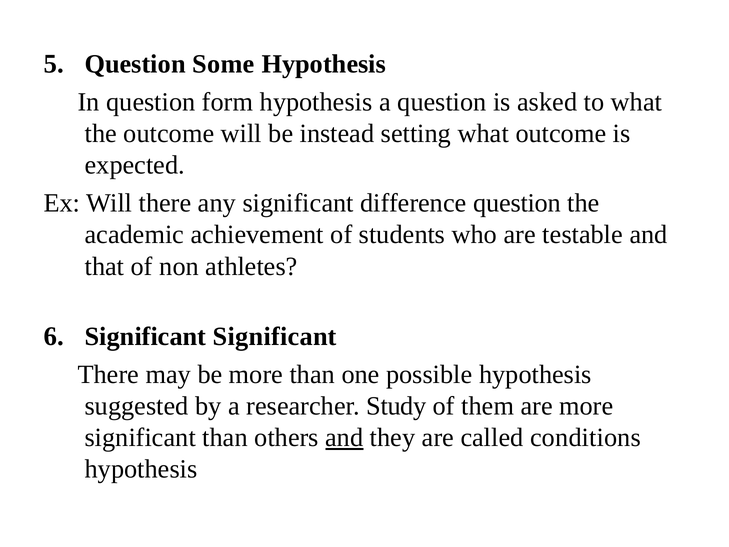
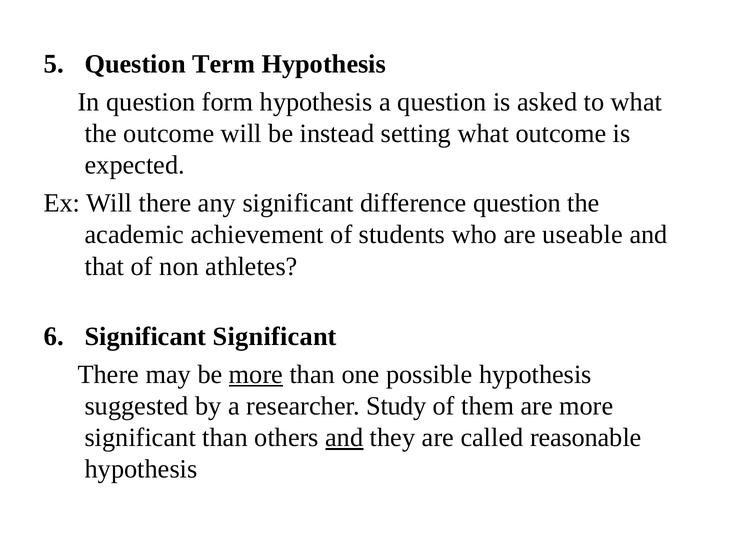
Some: Some -> Term
testable: testable -> useable
more at (256, 374) underline: none -> present
conditions: conditions -> reasonable
